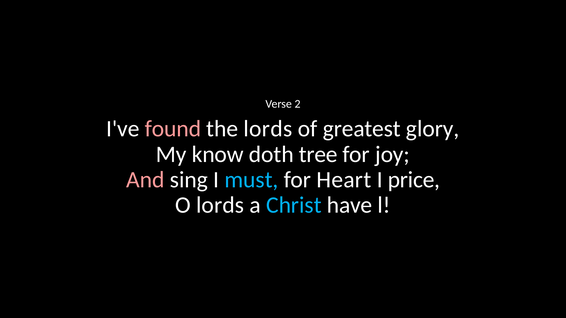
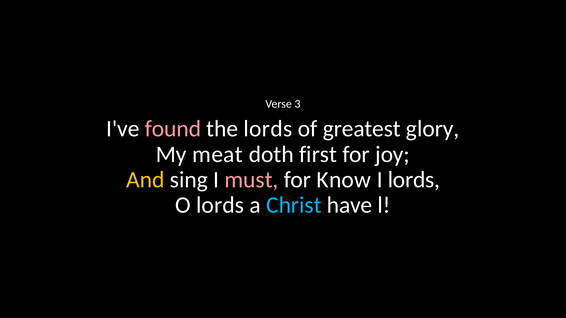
2: 2 -> 3
know: know -> meat
tree: tree -> first
And colour: pink -> yellow
must colour: light blue -> pink
Heart: Heart -> Know
I price: price -> lords
